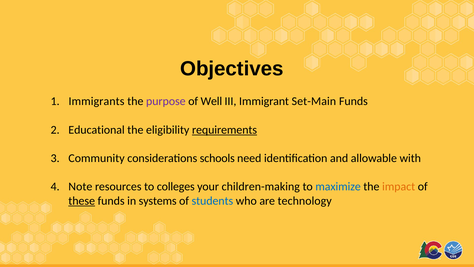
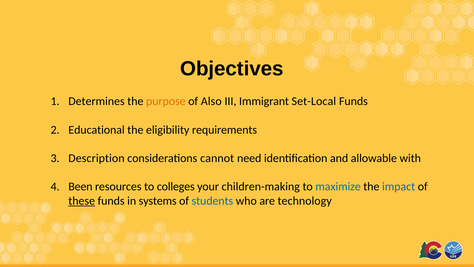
Immigrants: Immigrants -> Determines
purpose colour: purple -> orange
Well: Well -> Also
Set-Main: Set-Main -> Set-Local
requirements underline: present -> none
Community: Community -> Description
schools: schools -> cannot
Note: Note -> Been
impact colour: orange -> blue
